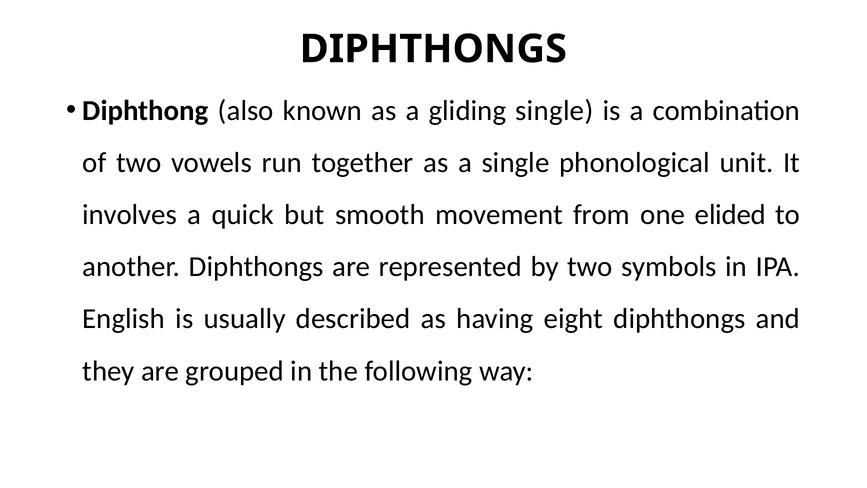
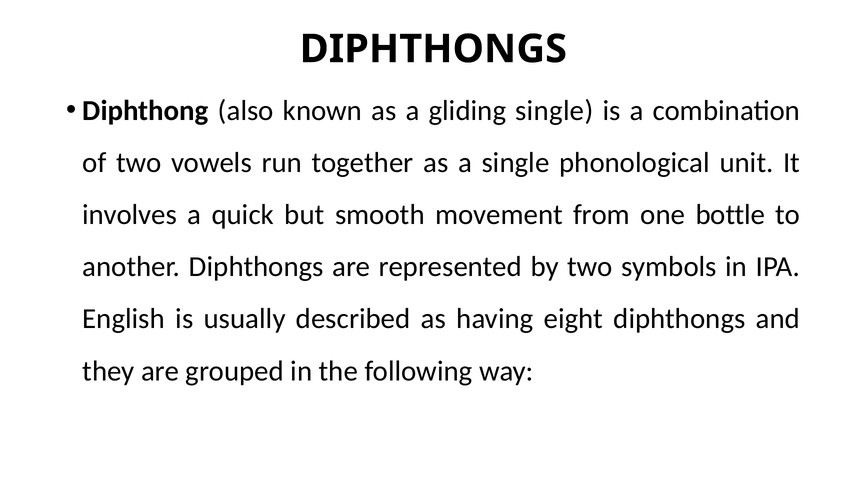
elided: elided -> bottle
